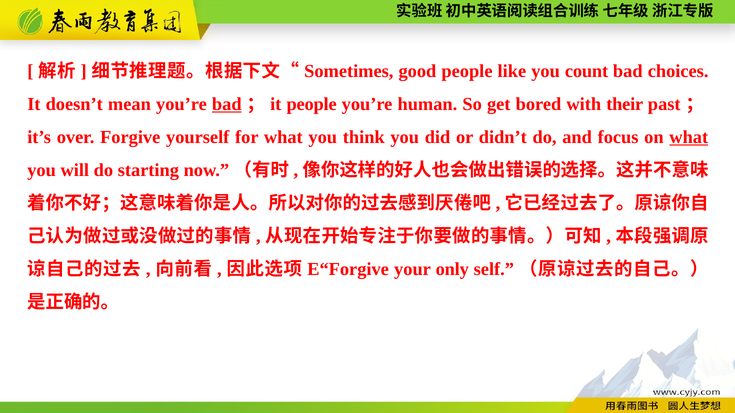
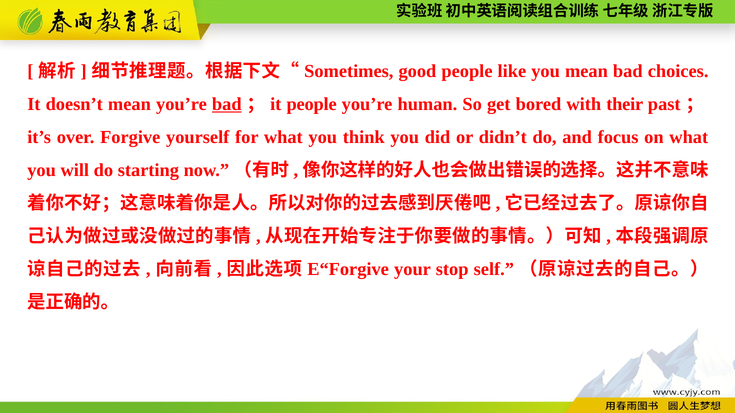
you count: count -> mean
what at (689, 137) underline: present -> none
only: only -> stop
